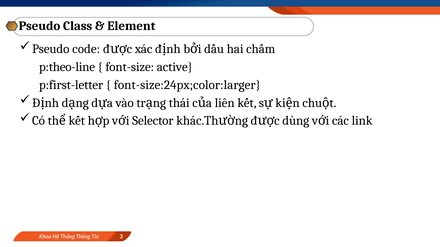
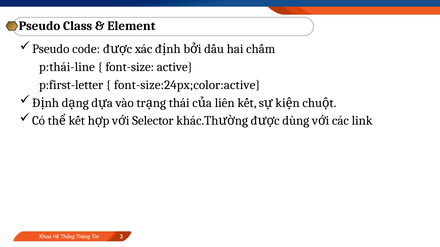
p:theo-line: p:theo-line -> p:thái-line
font-size:24px;color:larger: font-size:24px;color:larger -> font-size:24px;color:active
